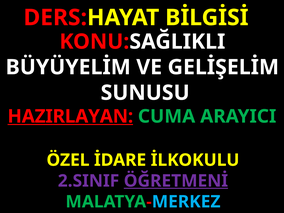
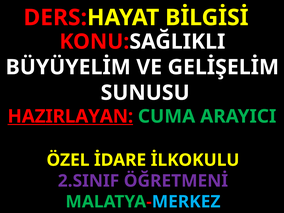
ÖĞRETMENİ underline: present -> none
